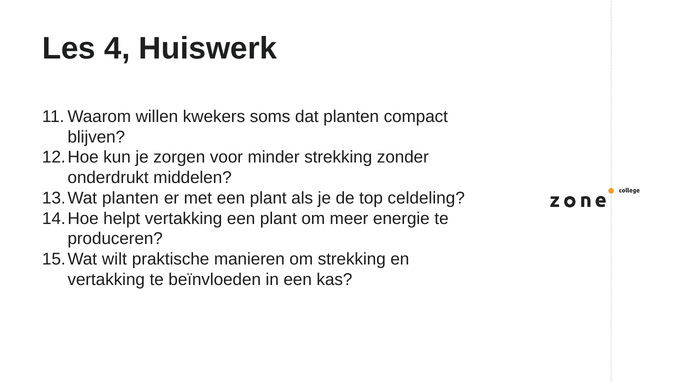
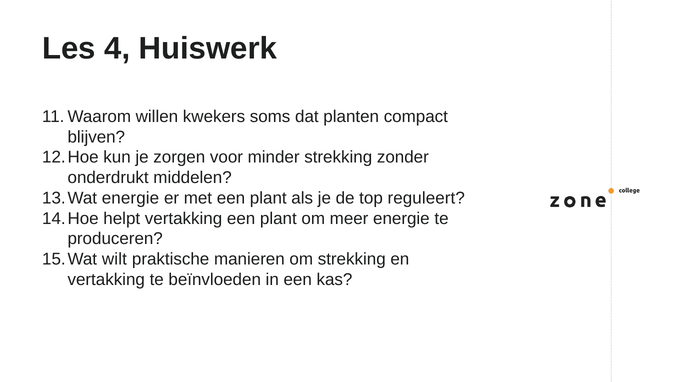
planten at (130, 198): planten -> energie
celdeling: celdeling -> reguleert
